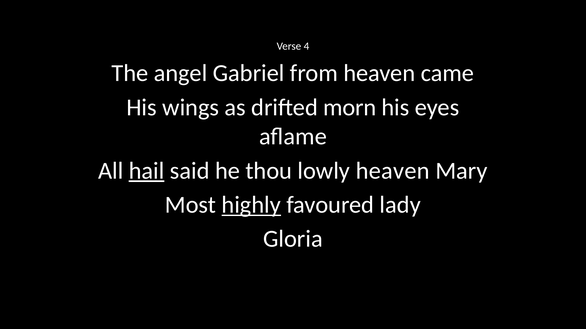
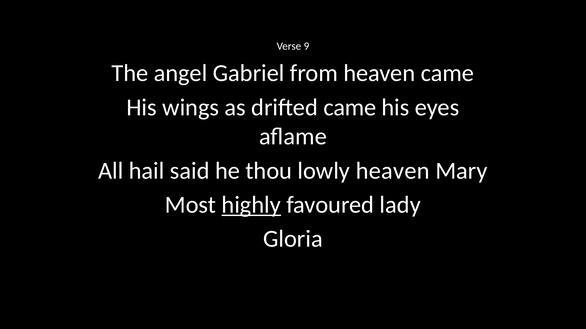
4: 4 -> 9
drifted morn: morn -> came
hail underline: present -> none
